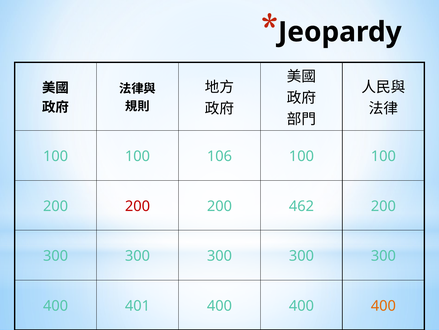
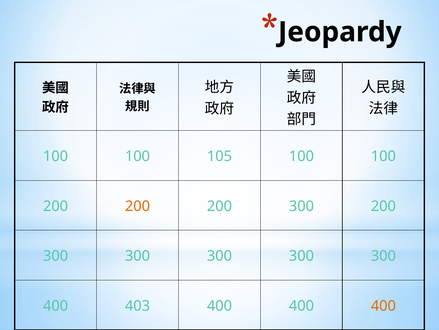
106: 106 -> 105
200 at (138, 206) colour: red -> orange
462 at (301, 206): 462 -> 300
401: 401 -> 403
